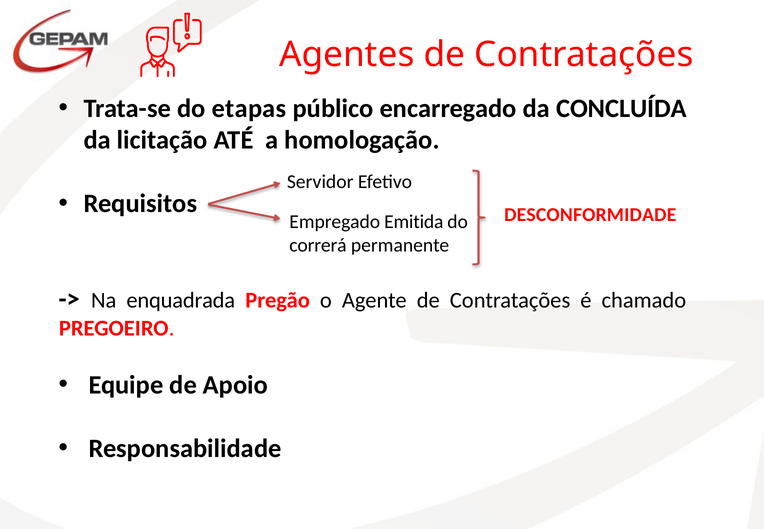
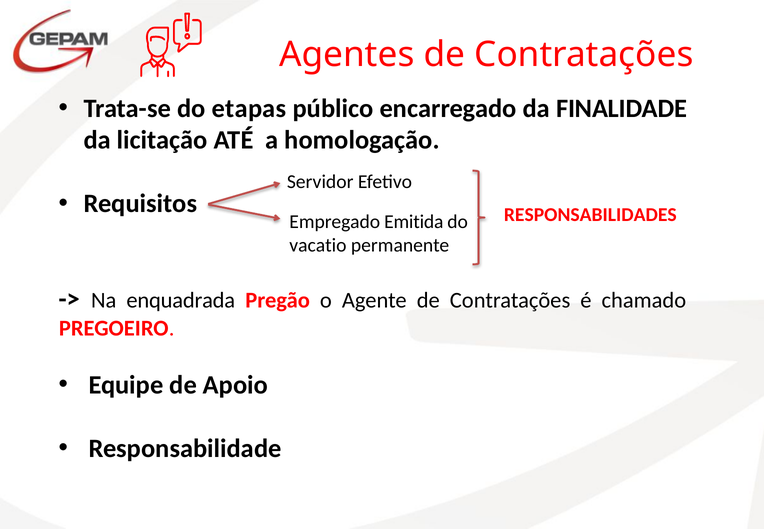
CONCLUÍDA: CONCLUÍDA -> FINALIDADE
DESCONFORMIDADE: DESCONFORMIDADE -> RESPONSABILIDADES
correrá: correrá -> vacatio
